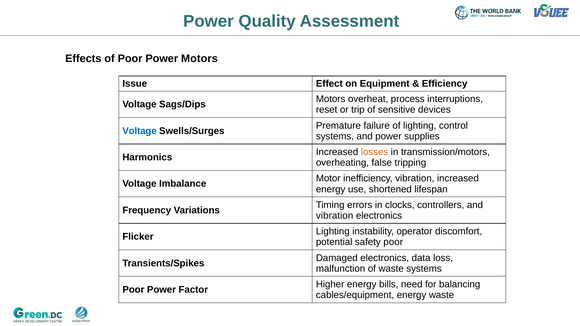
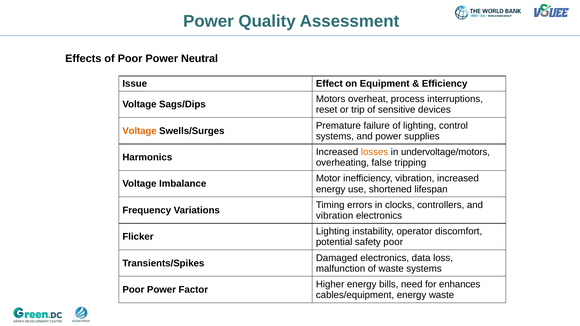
Power Motors: Motors -> Neutral
Voltage at (140, 131) colour: blue -> orange
transmission/motors: transmission/motors -> undervoltage/motors
balancing: balancing -> enhances
